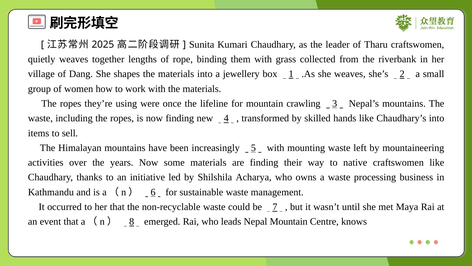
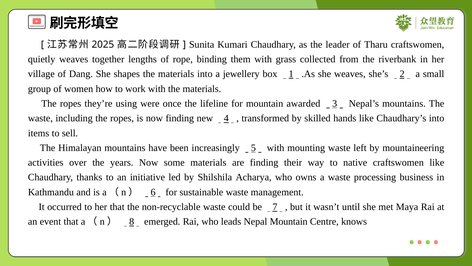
crawling: crawling -> awarded
